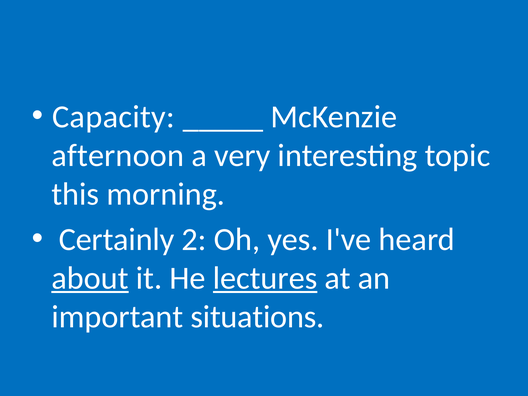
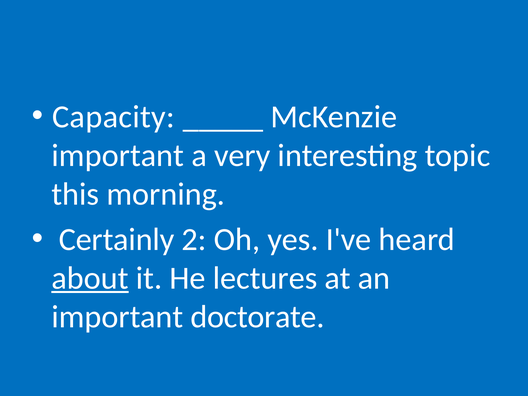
afternoon at (118, 155): afternoon -> important
lectures underline: present -> none
situations: situations -> doctorate
